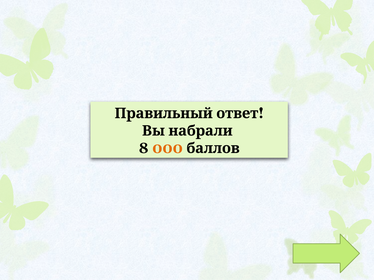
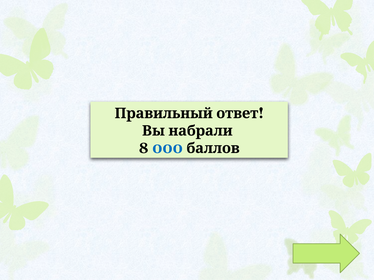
000 colour: orange -> blue
